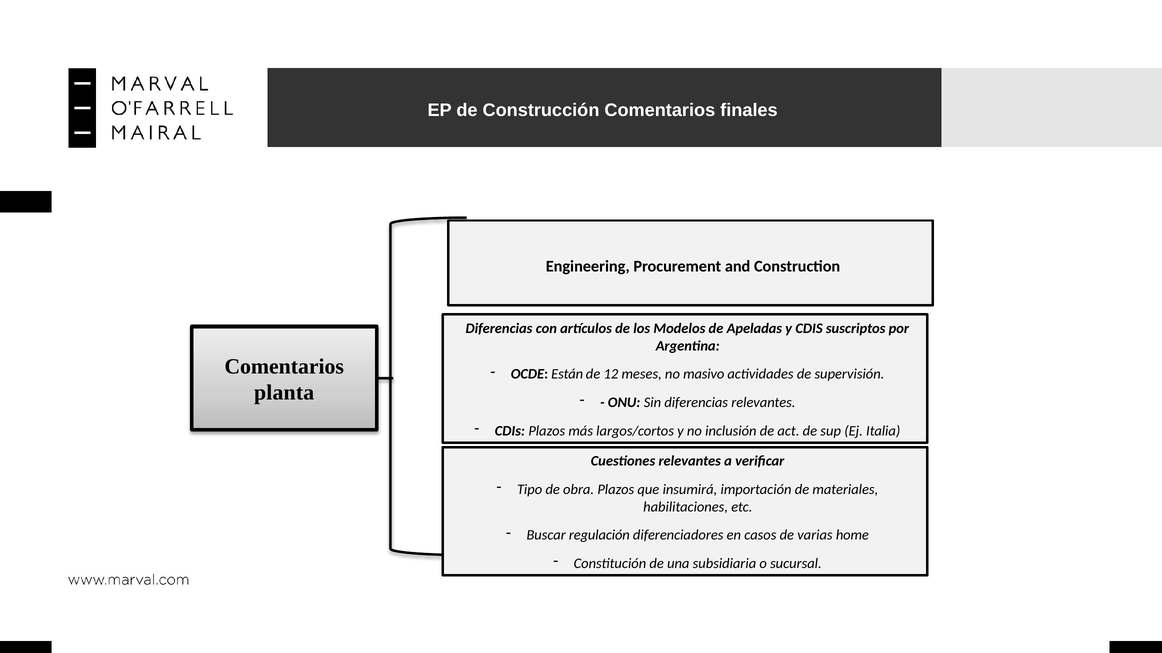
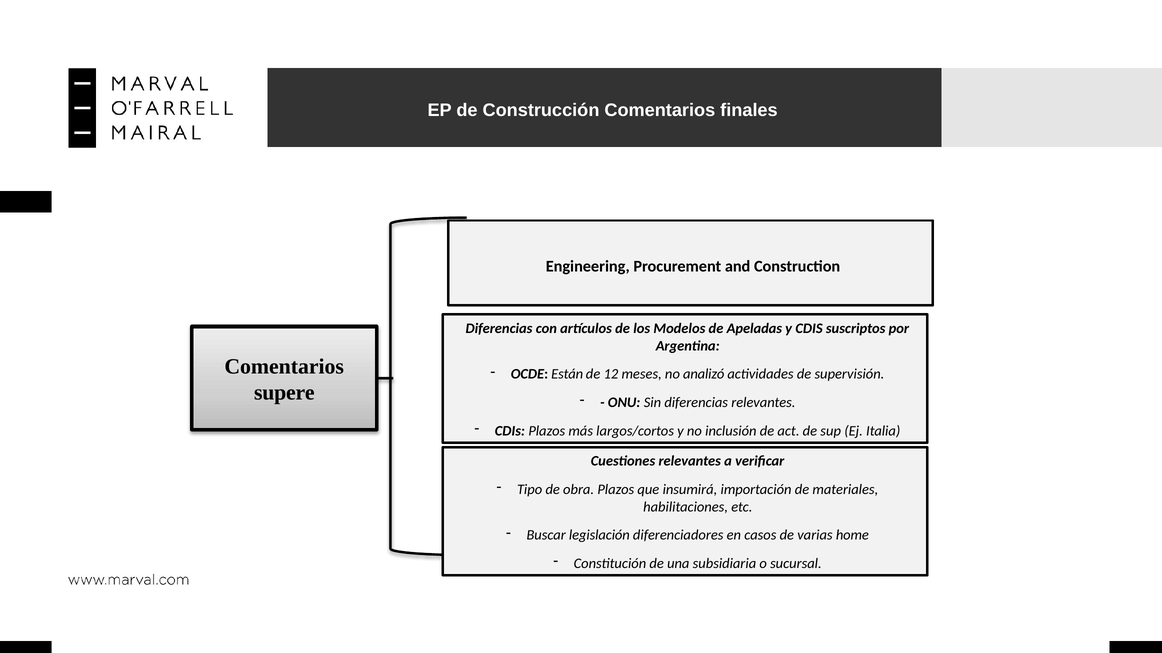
masivo: masivo -> analizó
planta: planta -> supere
regulación: regulación -> legislación
